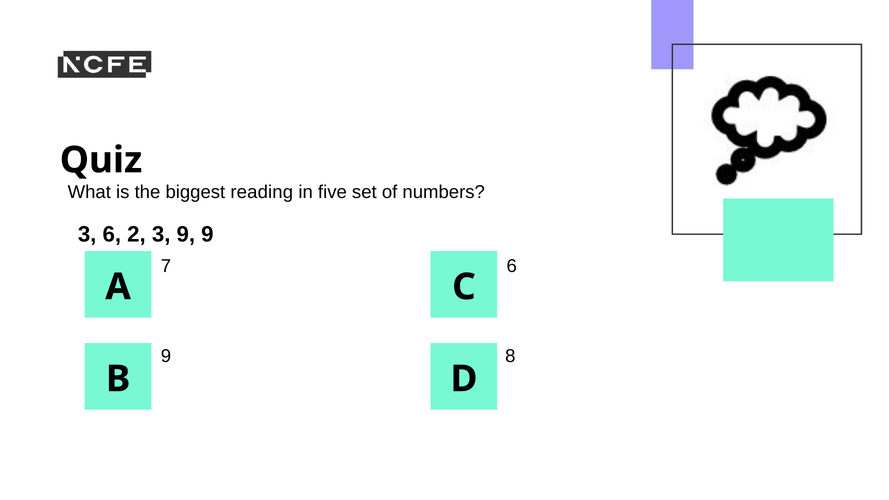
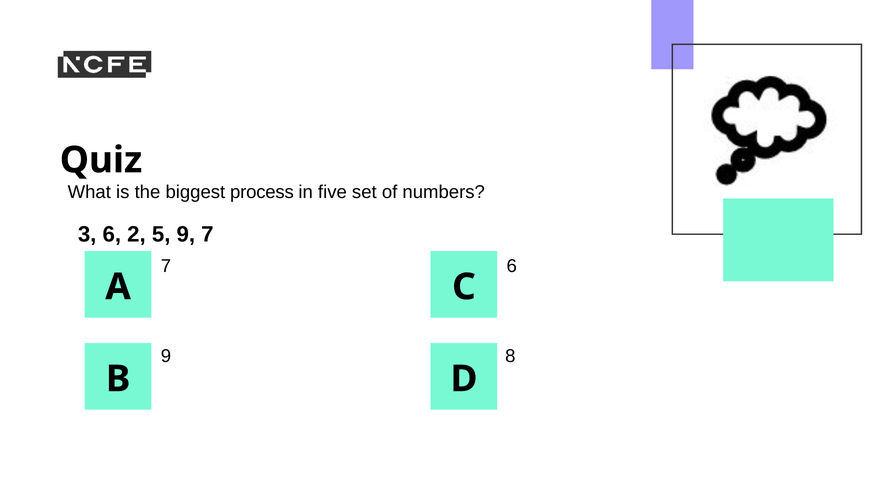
reading: reading -> process
2 3: 3 -> 5
9 at (207, 234): 9 -> 7
